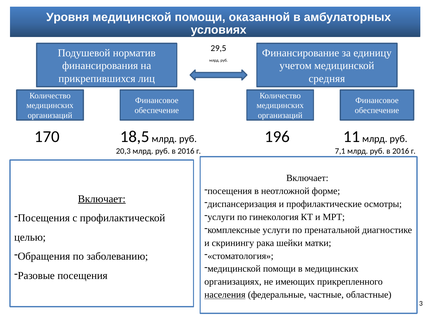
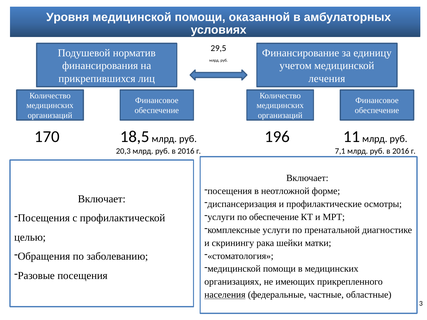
средняя: средняя -> лечения
Включает at (102, 199) underline: present -> none
по гинекология: гинекология -> обеспечение
